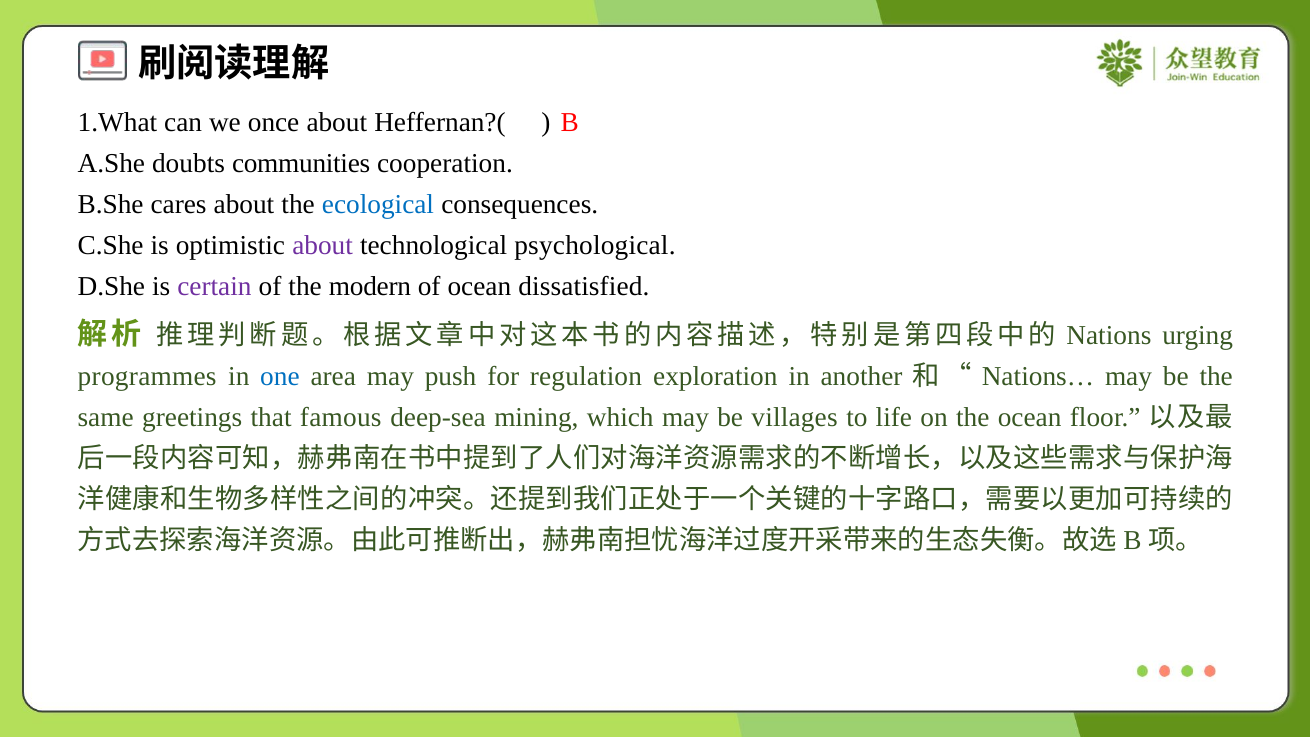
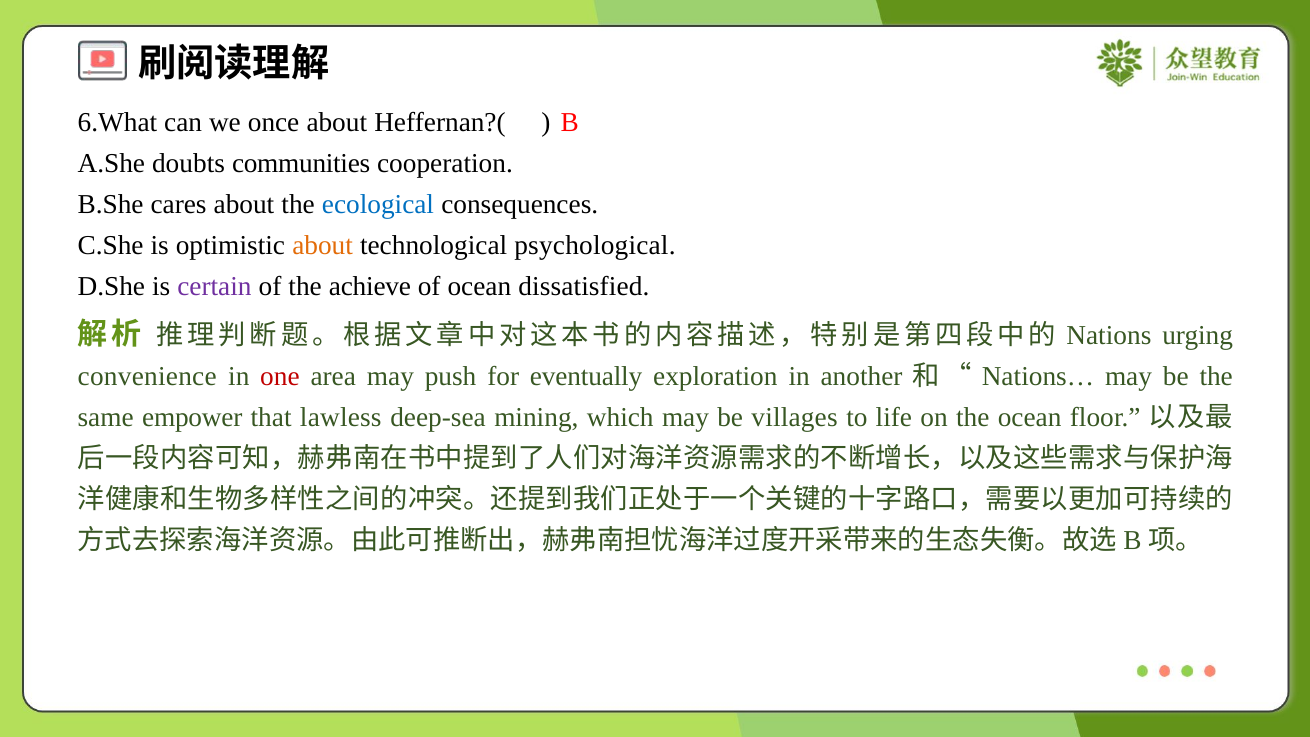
1.What: 1.What -> 6.What
about at (323, 246) colour: purple -> orange
modern: modern -> achieve
programmes: programmes -> convenience
one colour: blue -> red
regulation: regulation -> eventually
greetings: greetings -> empower
famous: famous -> lawless
